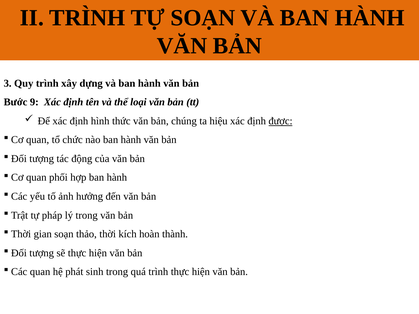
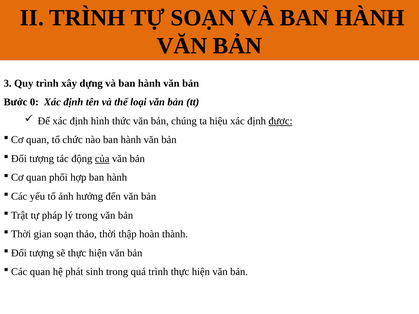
9: 9 -> 0
của underline: none -> present
kích: kích -> thập
